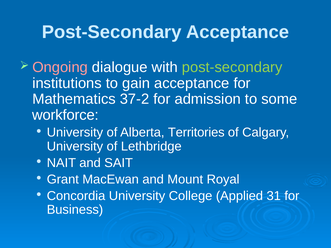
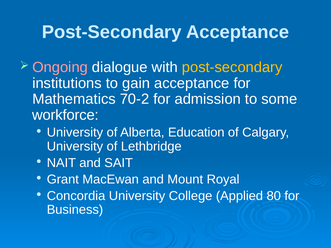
post-secondary at (232, 67) colour: light green -> yellow
37-2: 37-2 -> 70-2
Territories: Territories -> Education
31: 31 -> 80
